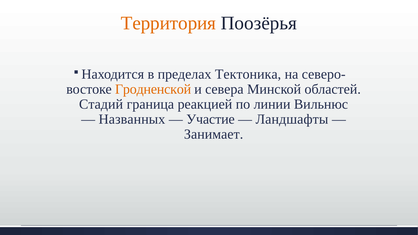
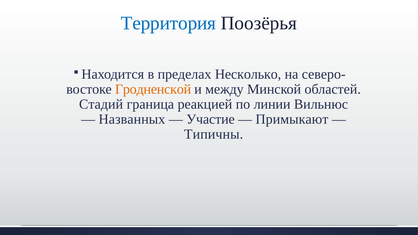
Территория colour: orange -> blue
Тектоника: Тектоника -> Несколько
севера: севера -> между
Ландшафты: Ландшафты -> Примыкают
Занимает: Занимает -> Типичны
